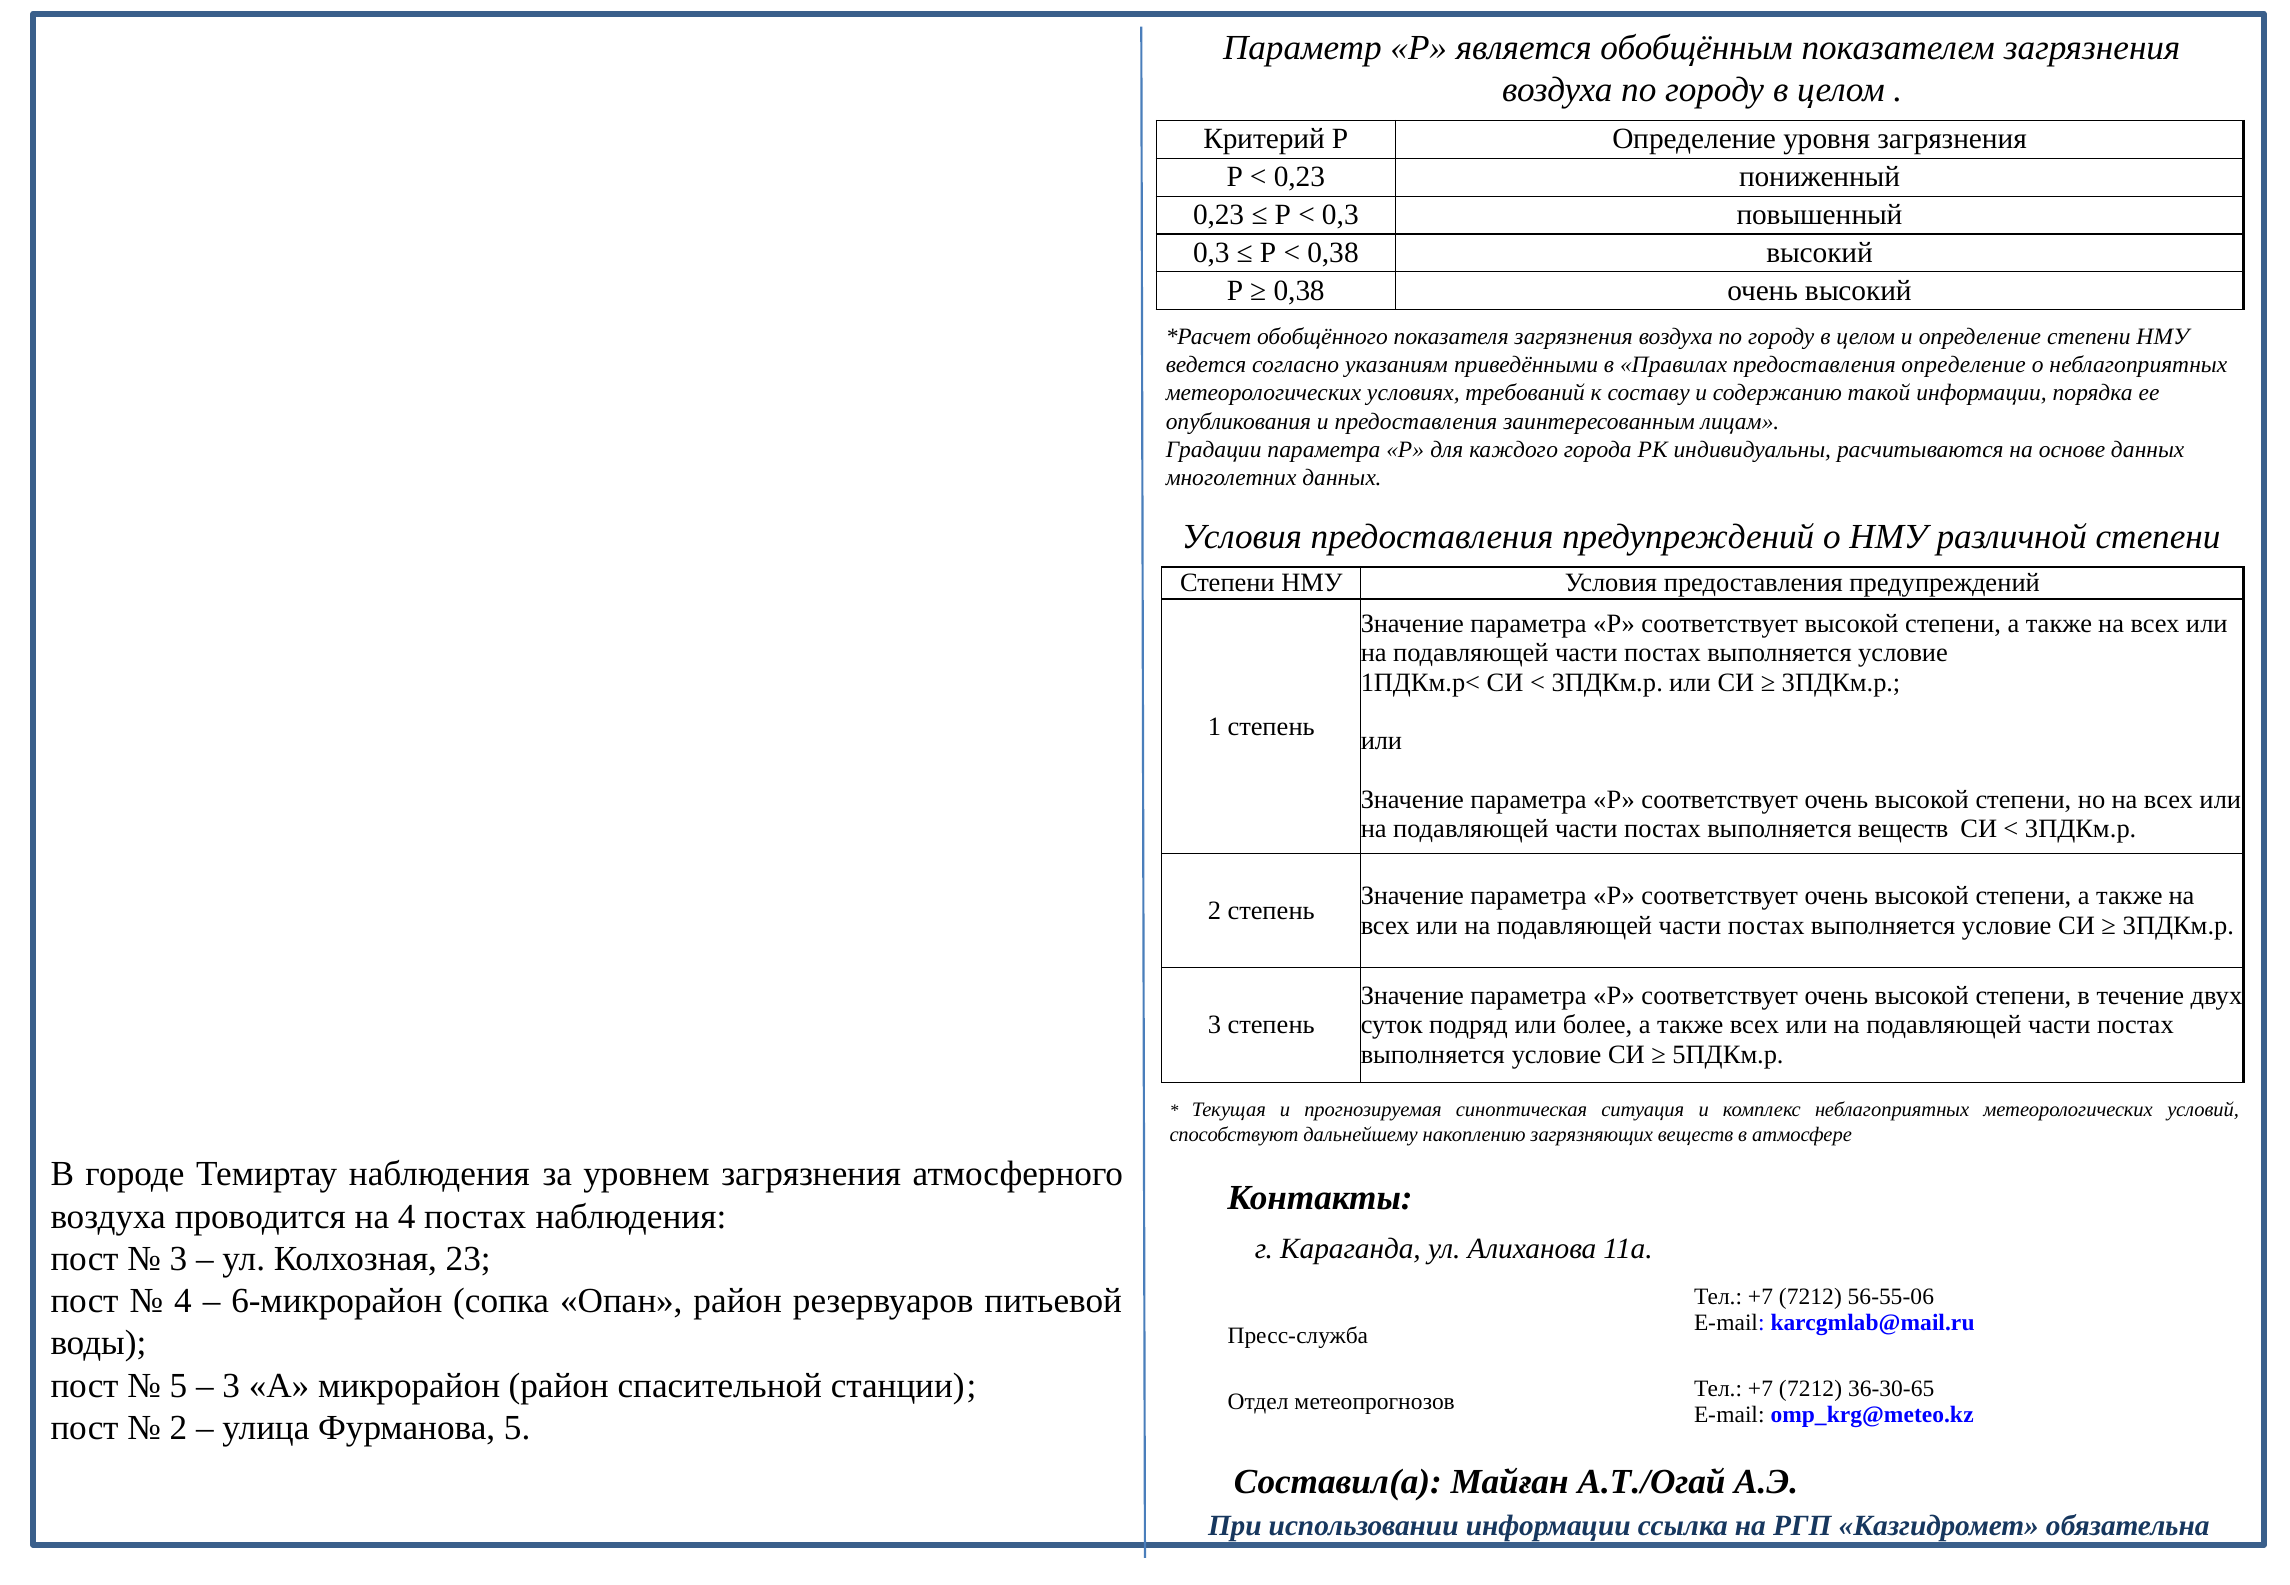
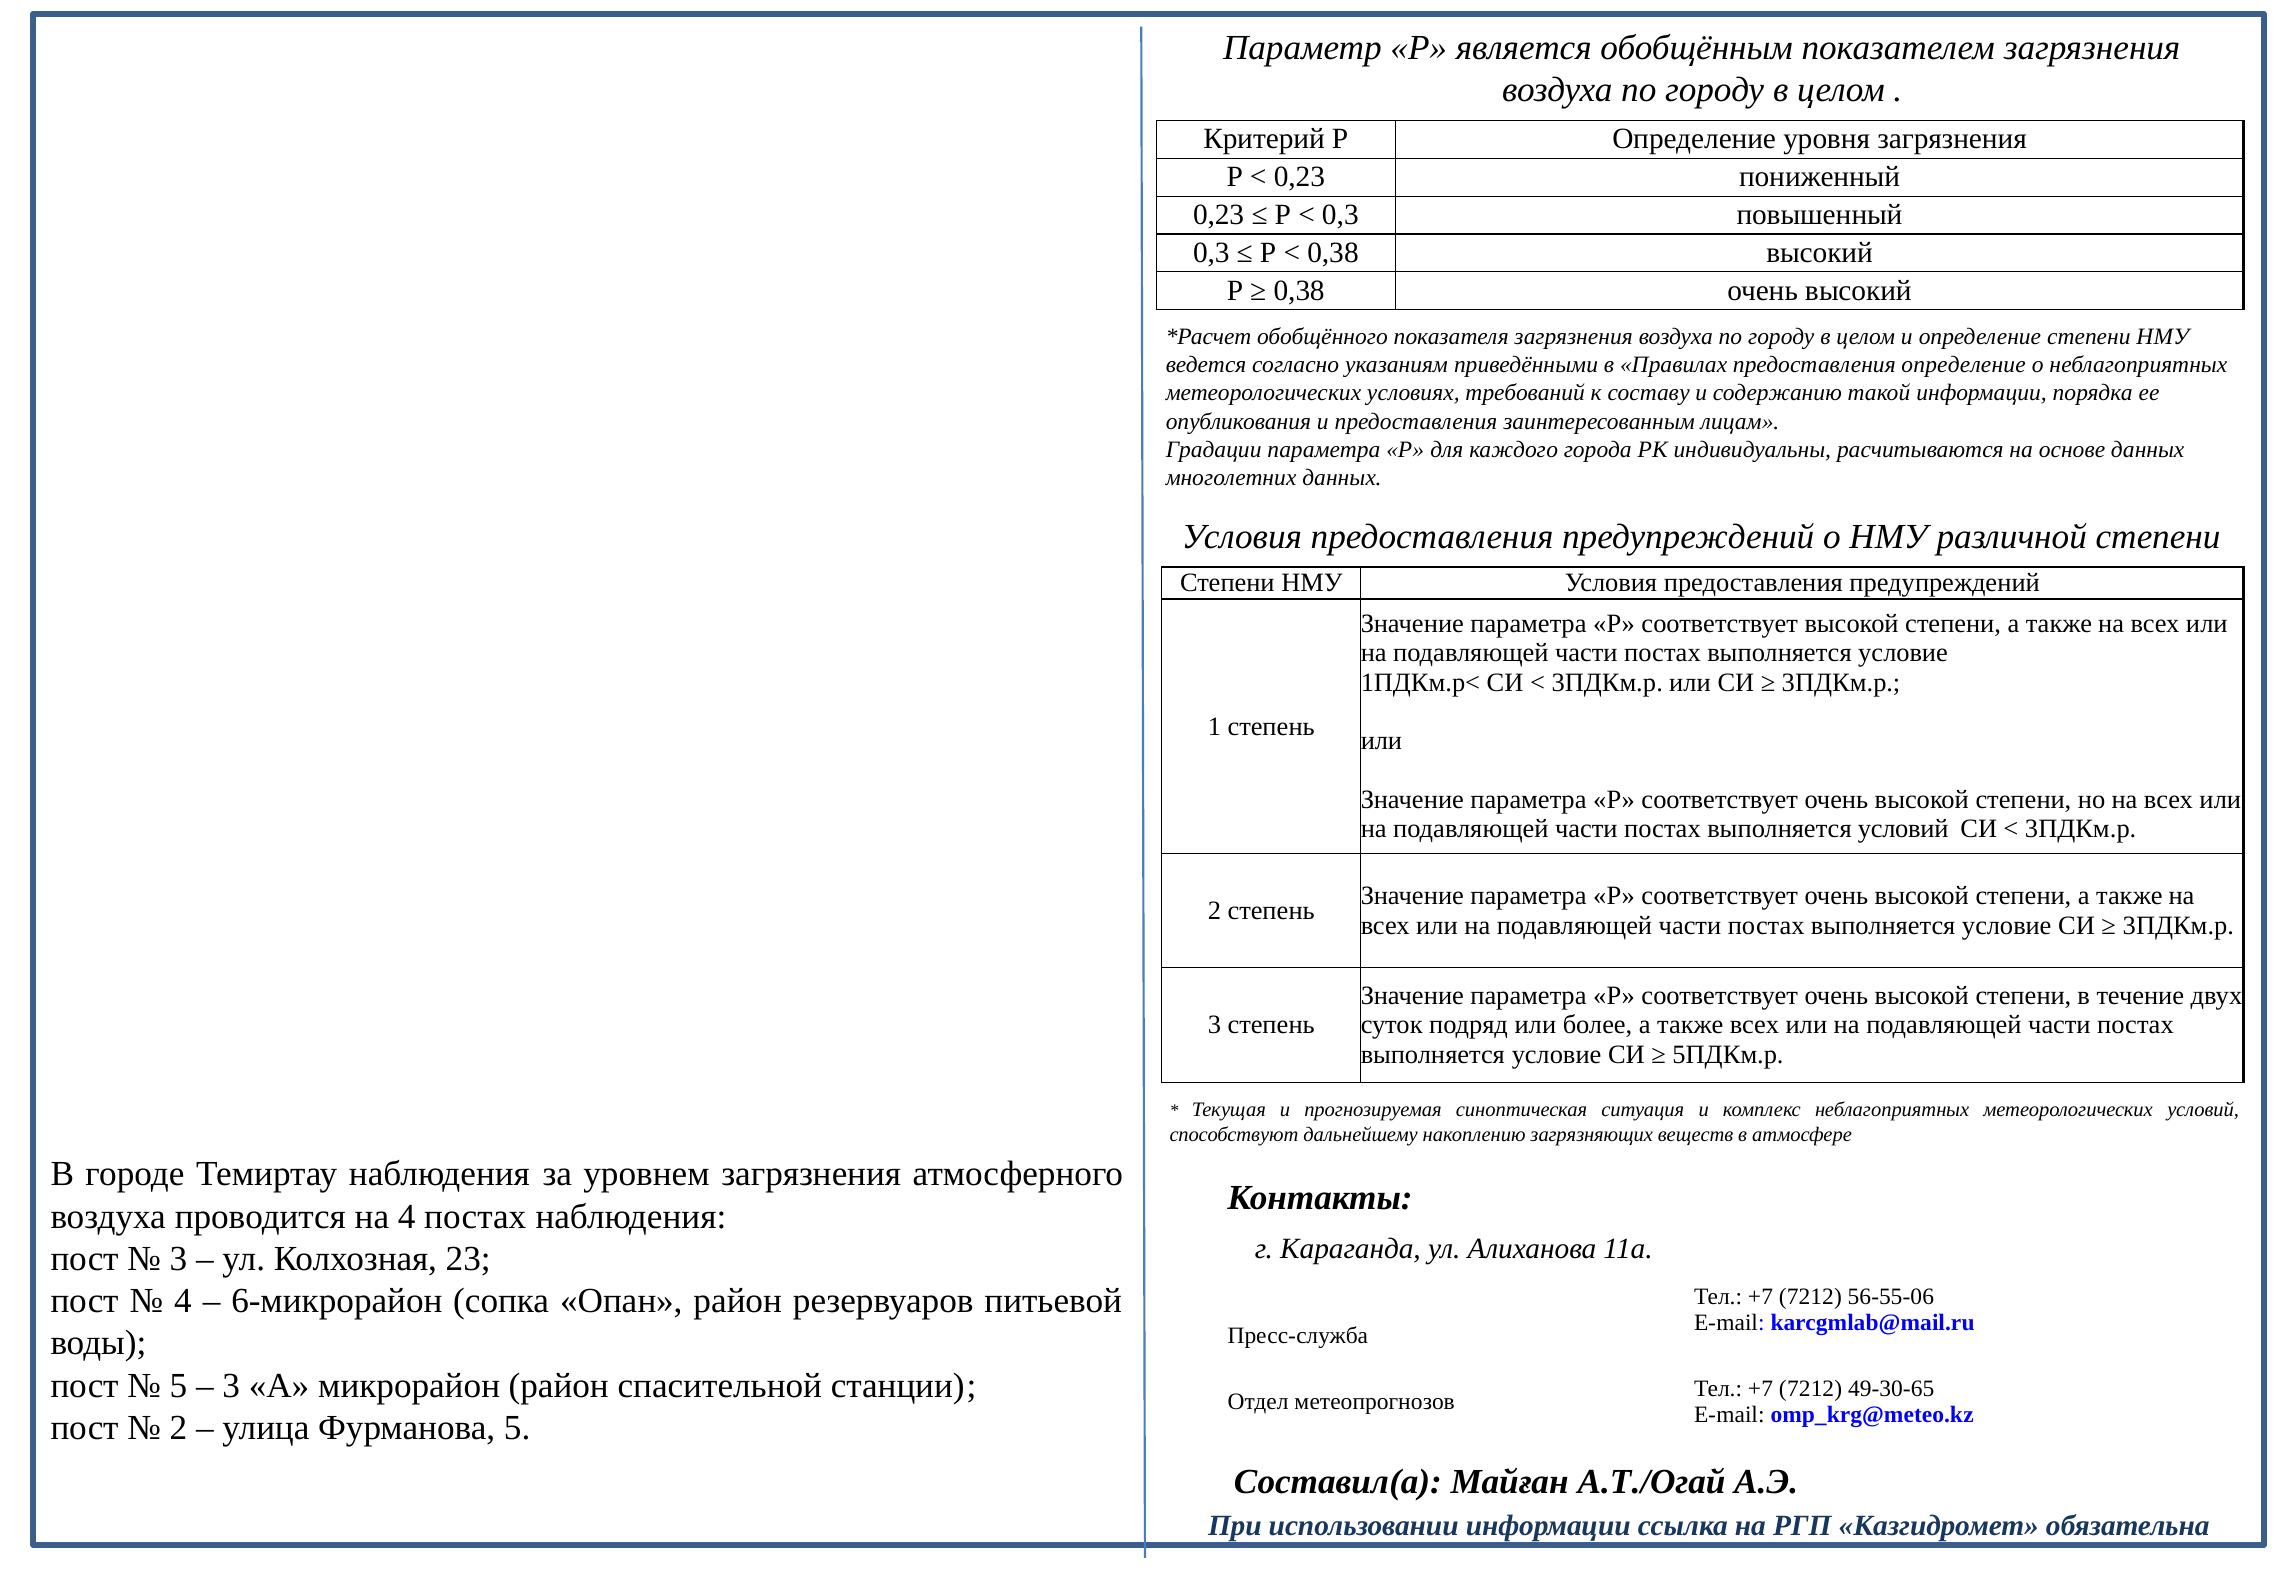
выполняется веществ: веществ -> условий
36-30-65: 36-30-65 -> 49-30-65
